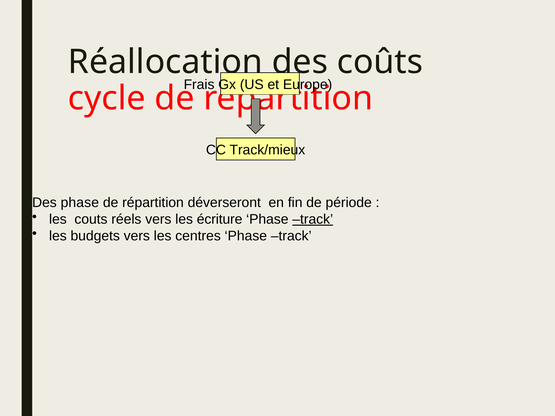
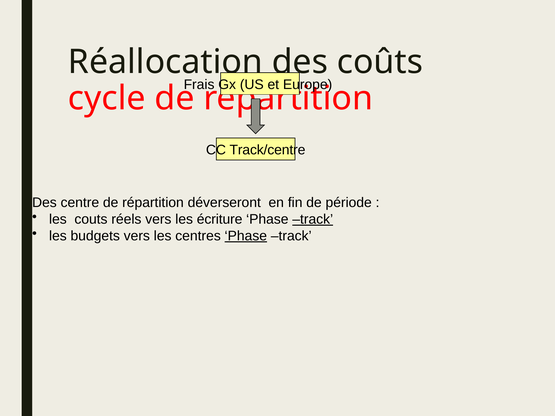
Track/mieux: Track/mieux -> Track/centre
Des phase: phase -> centre
Phase at (246, 236) underline: none -> present
